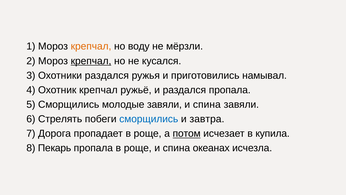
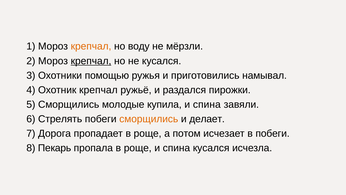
Охотники раздался: раздался -> помощью
раздался пропала: пропала -> пирожки
молодые завяли: завяли -> купила
сморщились at (149, 119) colour: blue -> orange
завтра: завтра -> делает
потом underline: present -> none
в купила: купила -> побеги
спина океанах: океанах -> кусался
